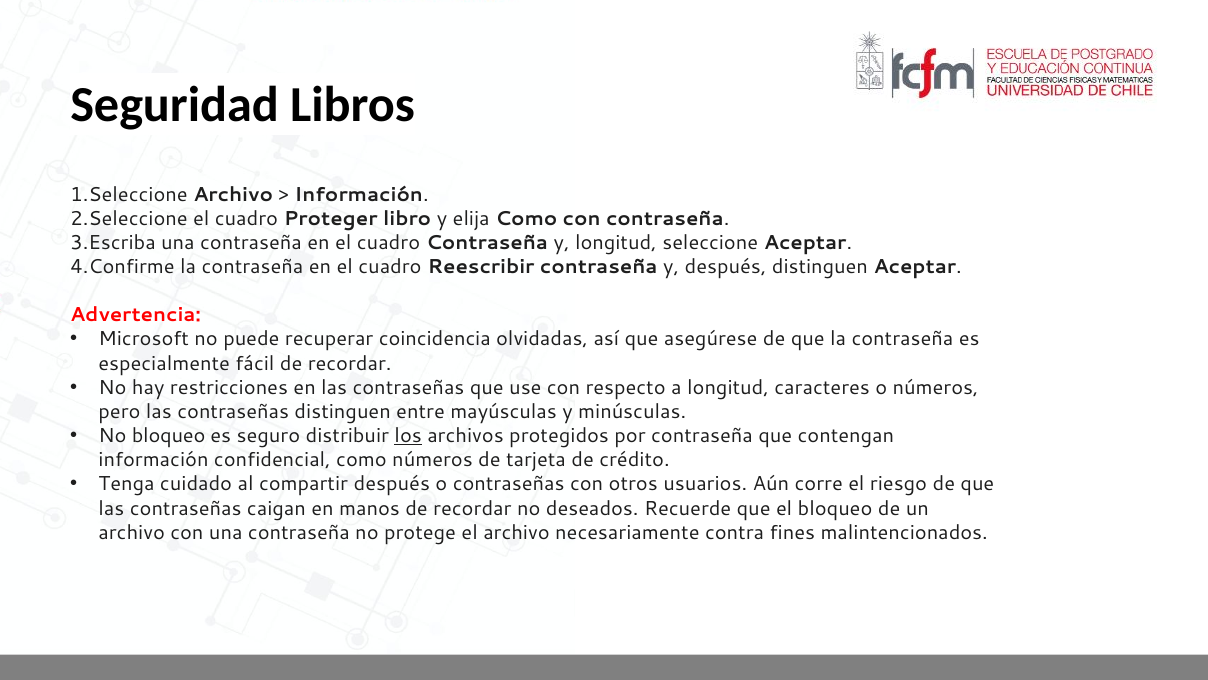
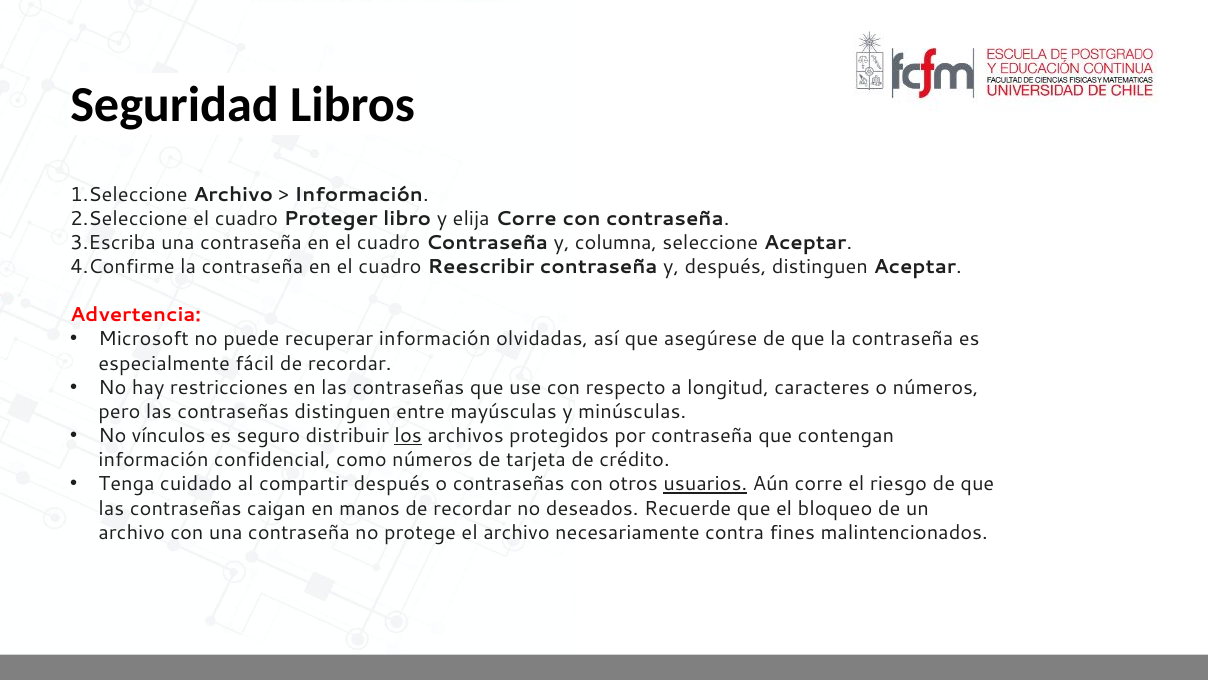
elija Como: Como -> Corre
y longitud: longitud -> columna
recuperar coincidencia: coincidencia -> información
No bloqueo: bloqueo -> vínculos
usuarios underline: none -> present
